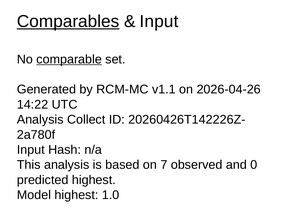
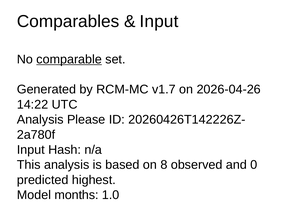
Comparables underline: present -> none
v1.1: v1.1 -> v1.7
Collect: Collect -> Please
7: 7 -> 8
Model highest: highest -> months
